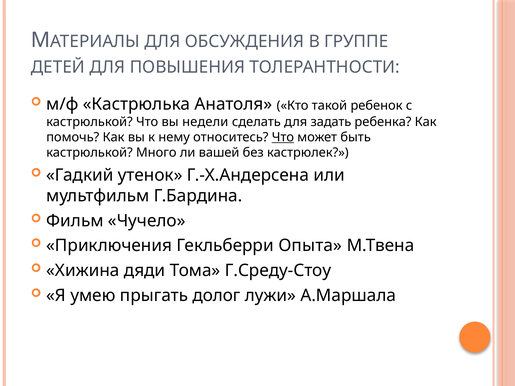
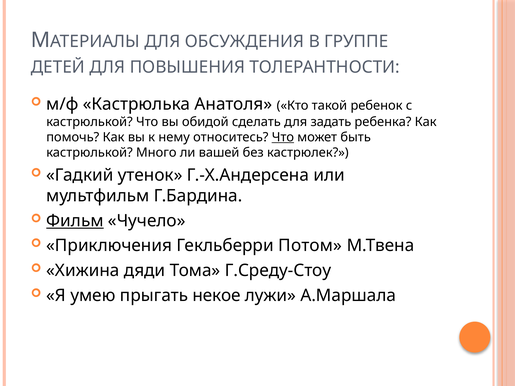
недели: недели -> обидой
Фильм underline: none -> present
Опыта: Опыта -> Потом
долог: долог -> некое
